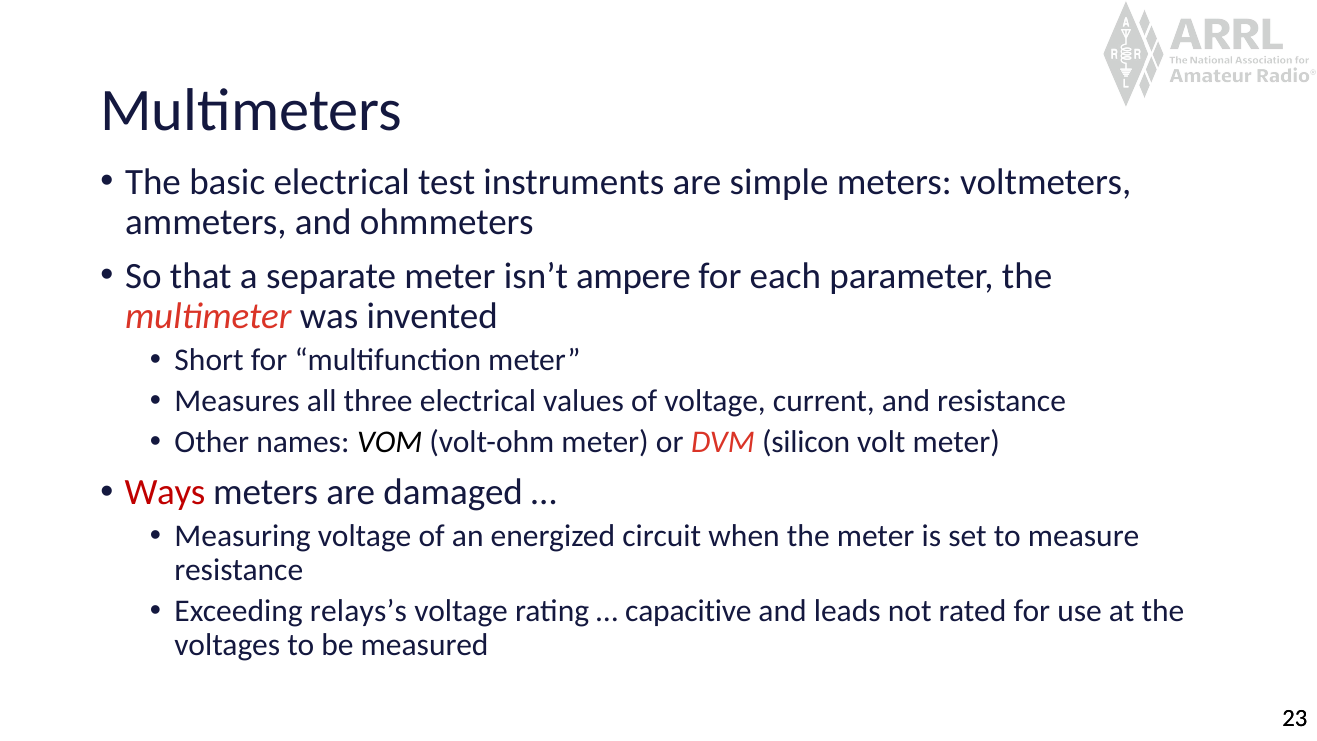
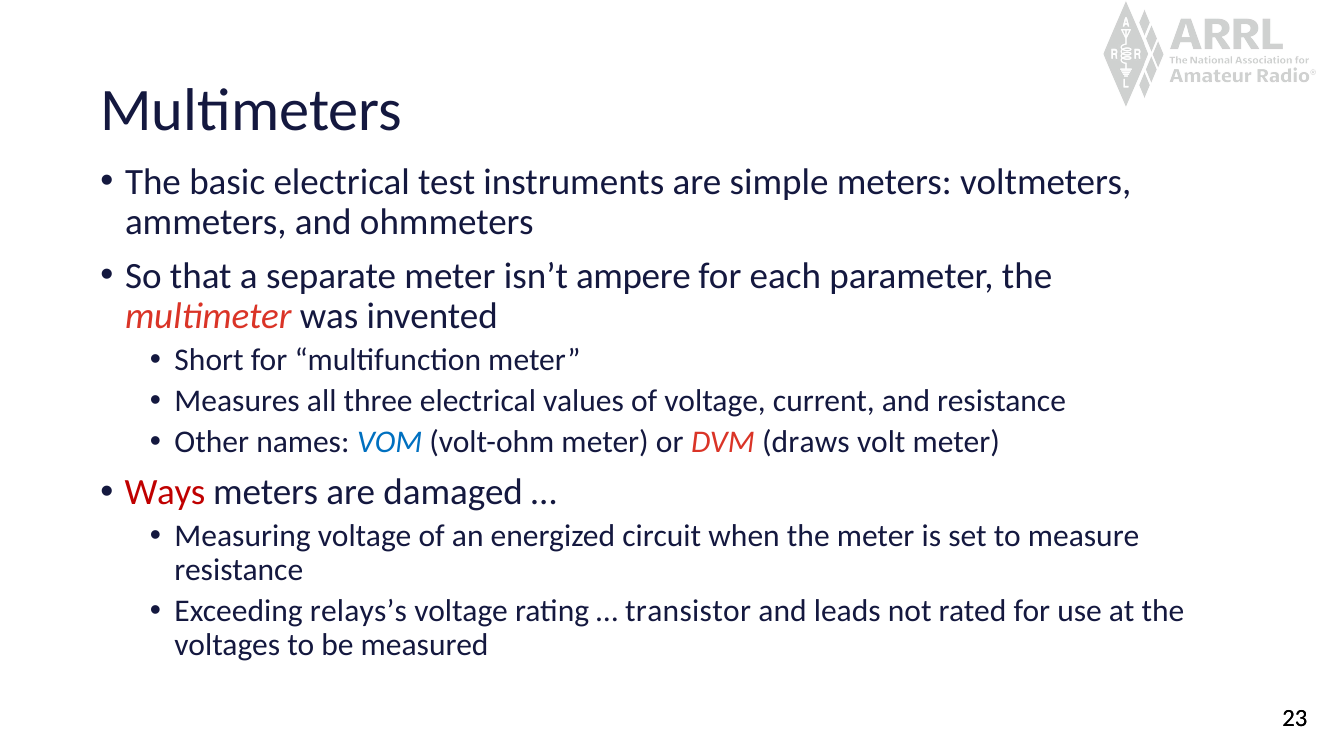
VOM colour: black -> blue
silicon: silicon -> draws
capacitive: capacitive -> transistor
